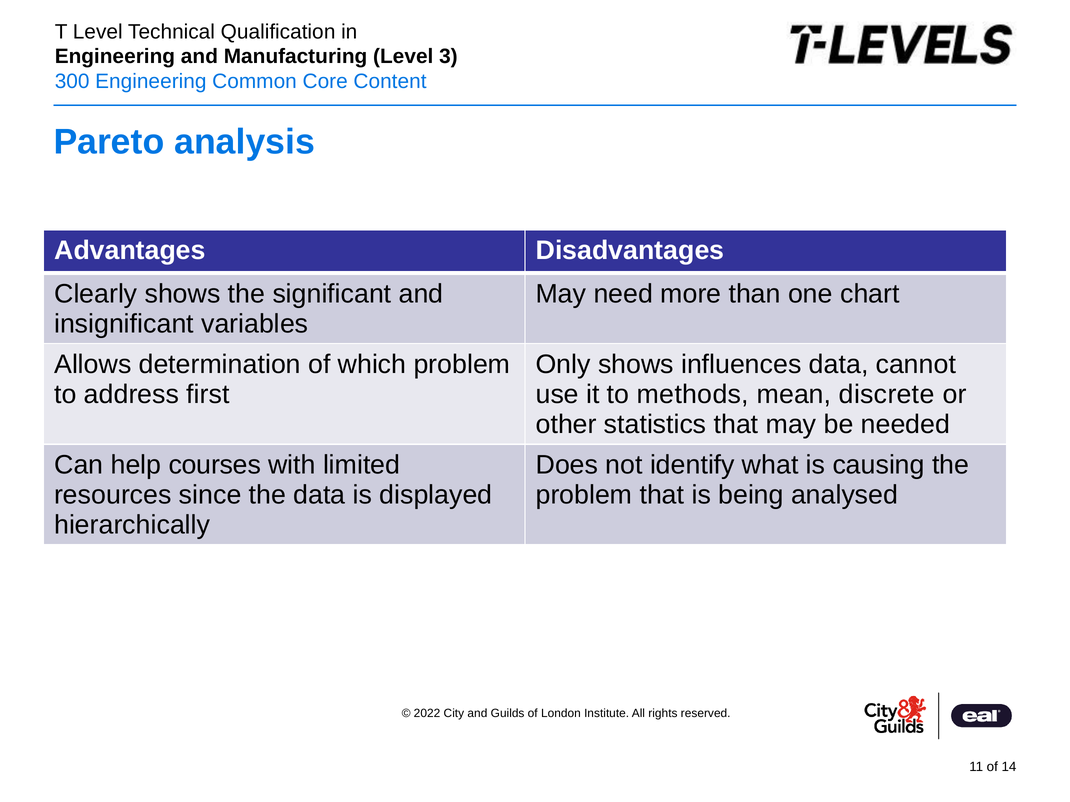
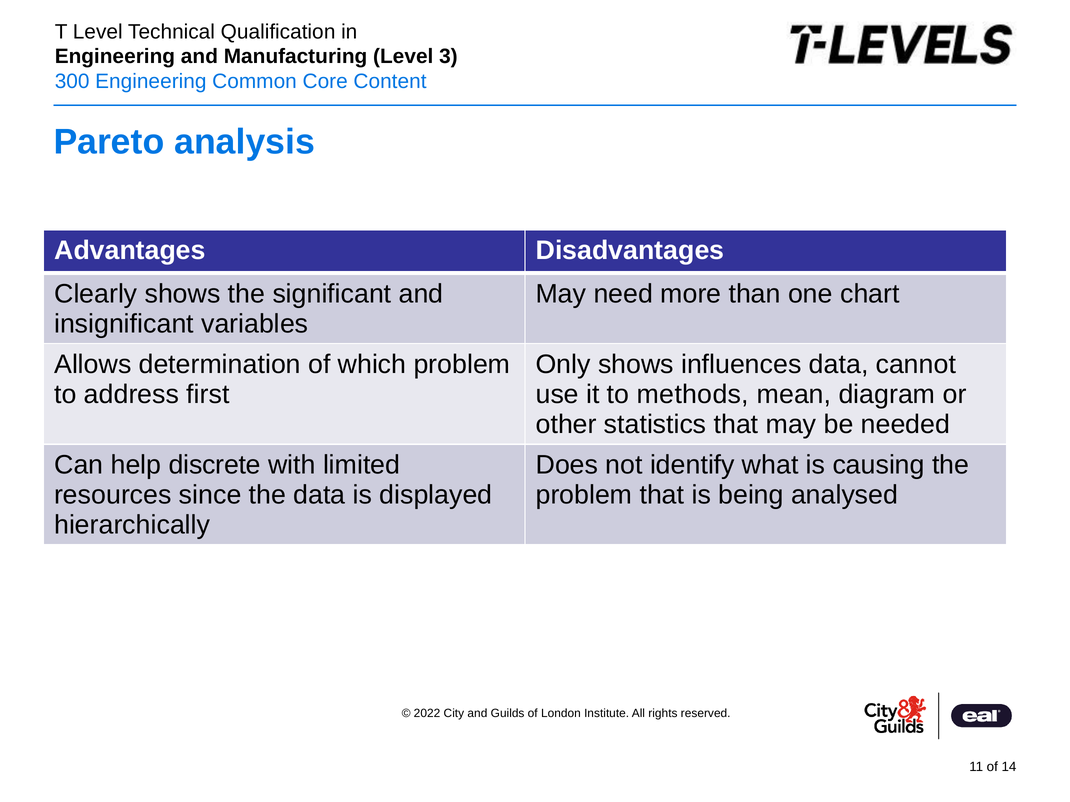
discrete: discrete -> diagram
courses: courses -> discrete
